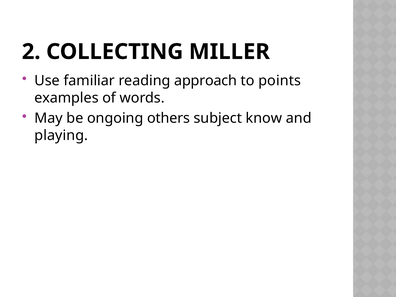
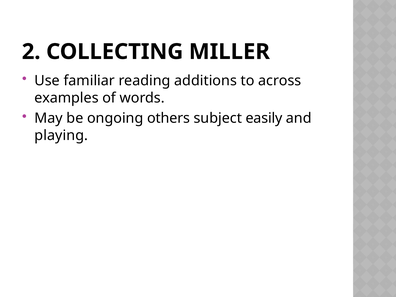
approach: approach -> additions
points: points -> across
know: know -> easily
